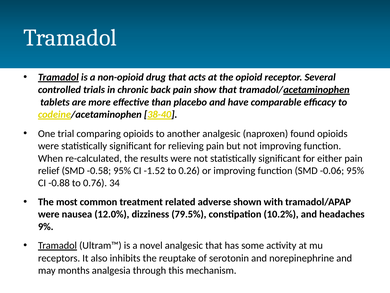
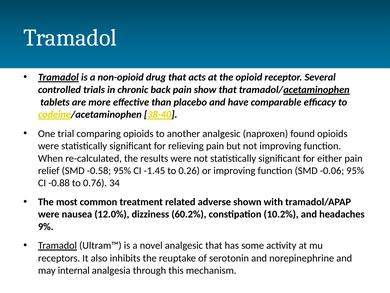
-1.52: -1.52 -> -1.45
79.5%: 79.5% -> 60.2%
months: months -> internal
